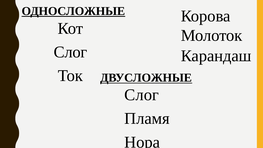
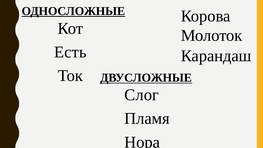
Слог at (70, 52): Слог -> Есть
